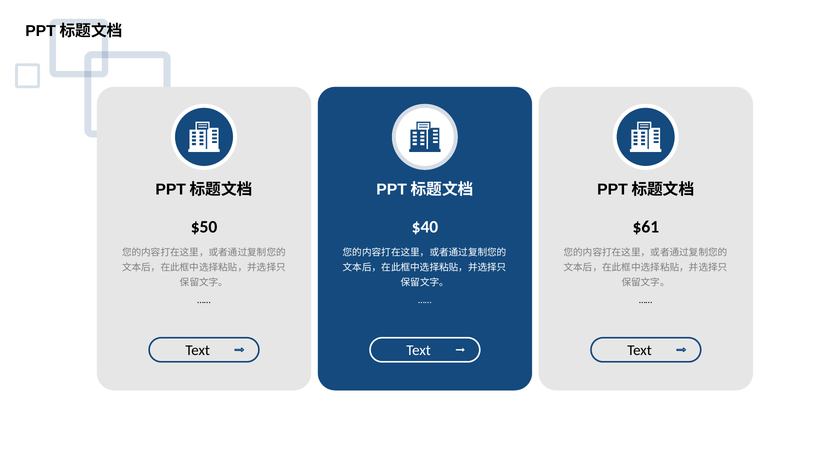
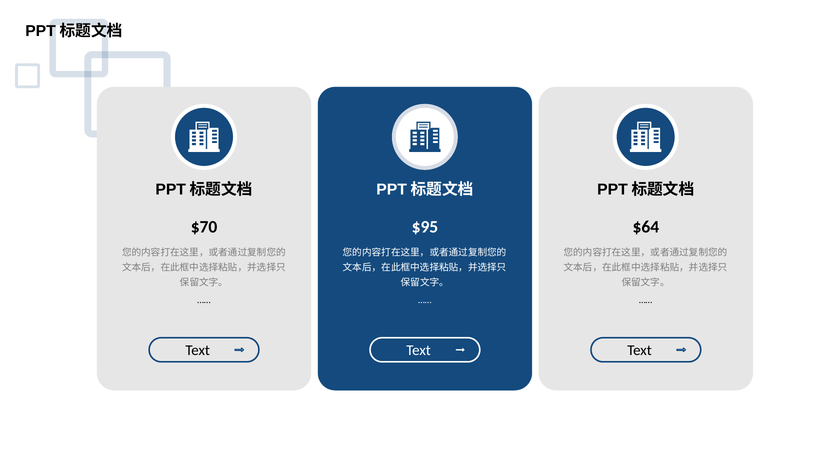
$50: $50 -> $70
$40: $40 -> $95
$61: $61 -> $64
